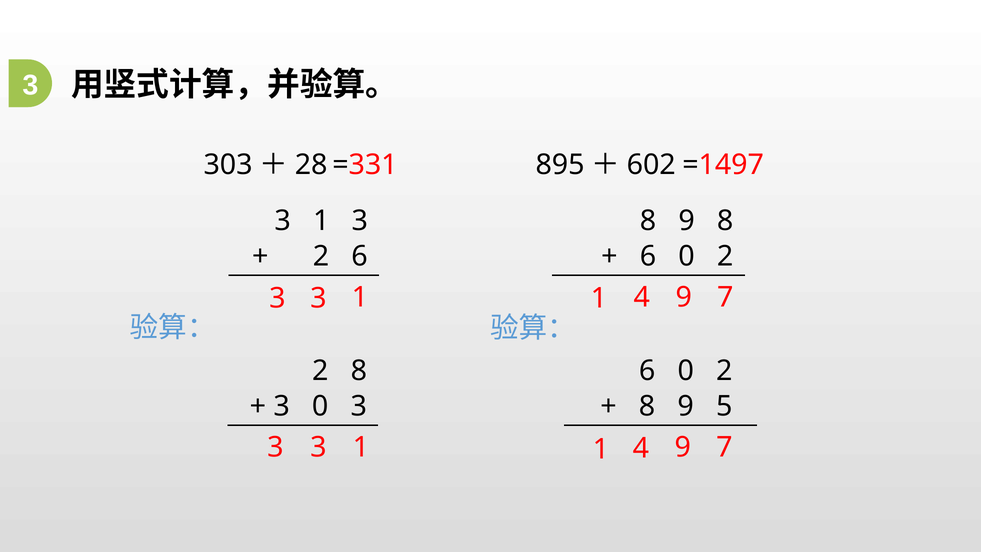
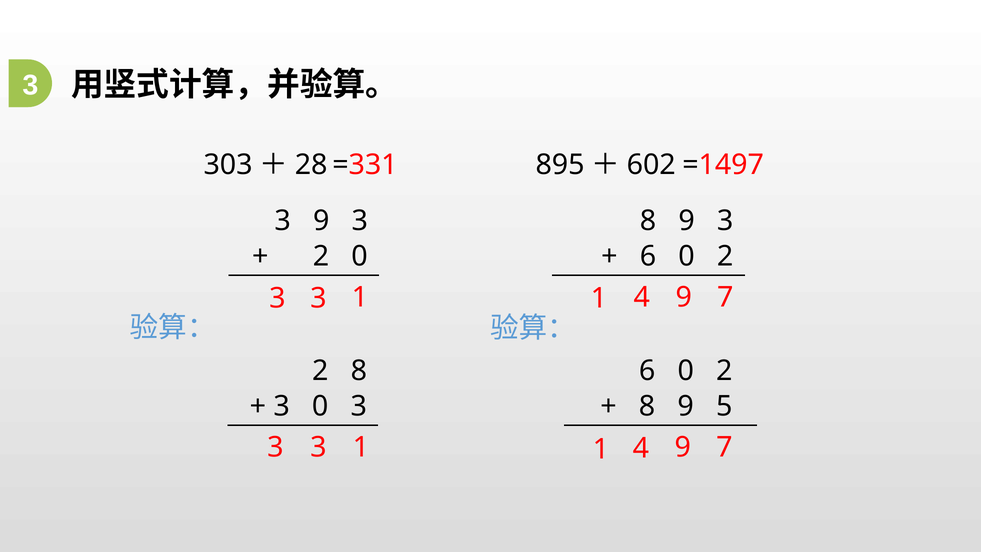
1 at (321, 221): 1 -> 9
8 9 8: 8 -> 3
2 6: 6 -> 0
